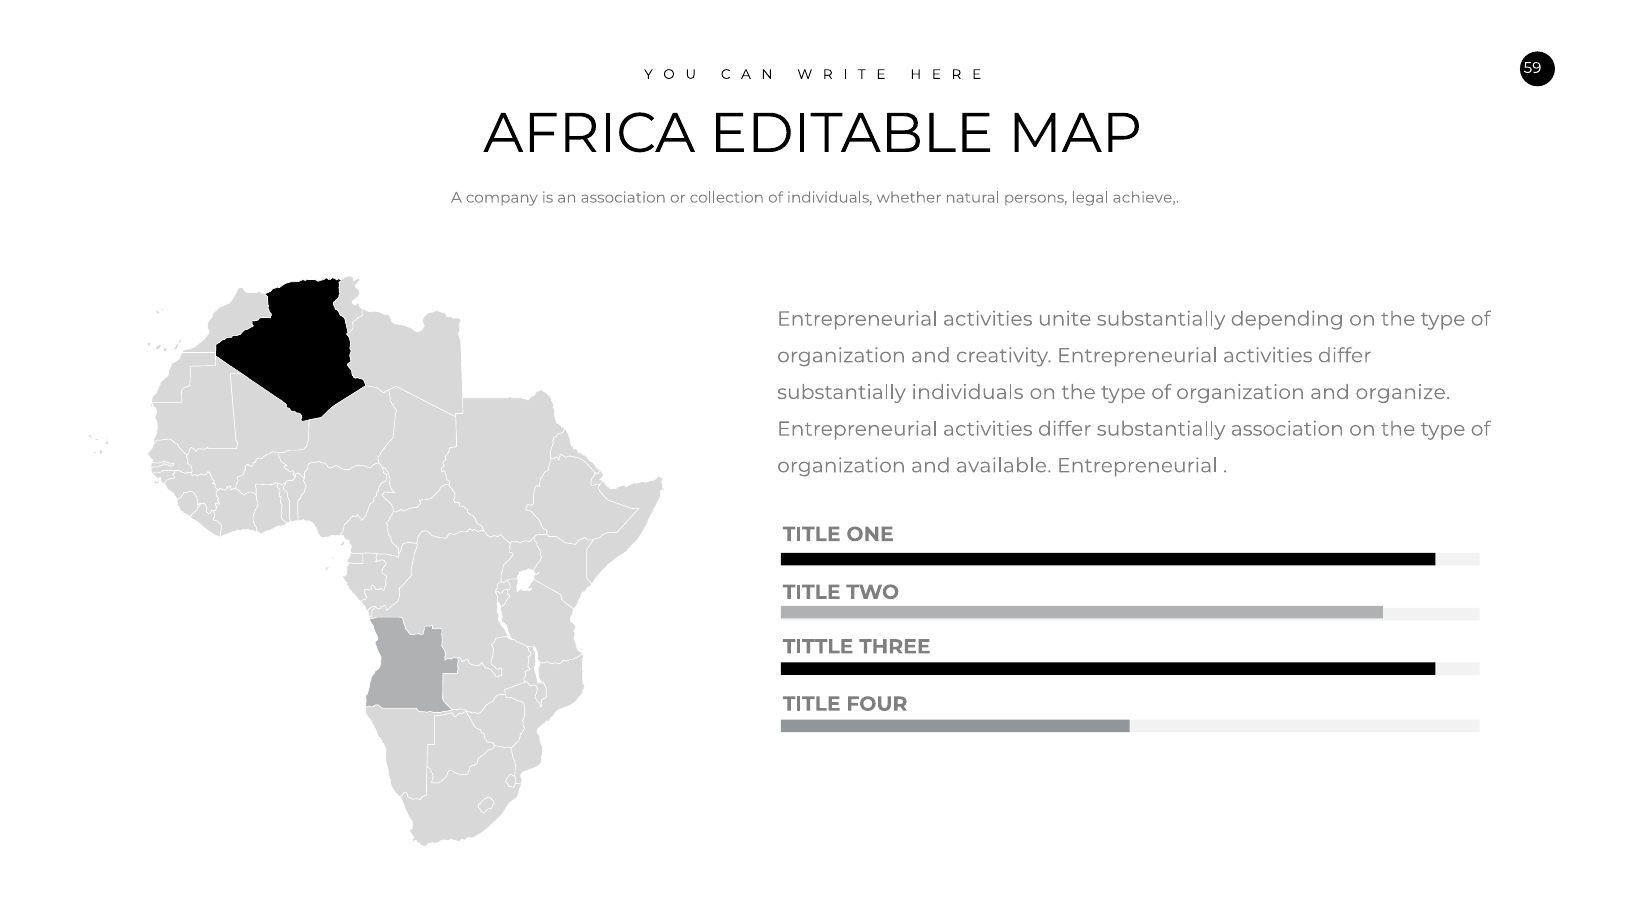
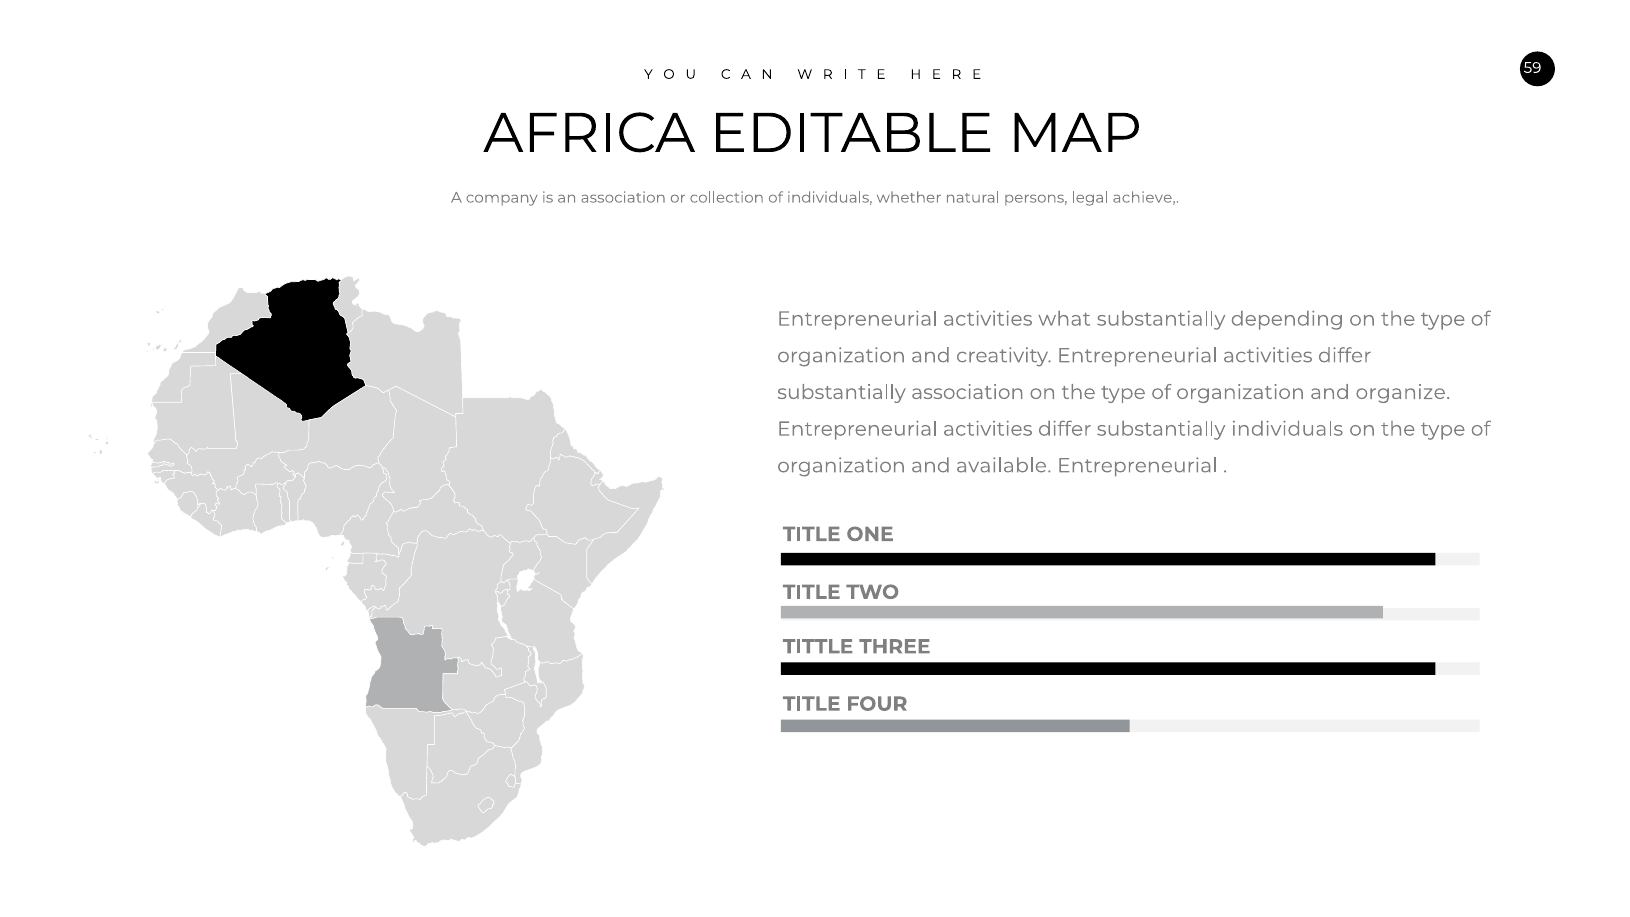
unite: unite -> what
substantially individuals: individuals -> association
substantially association: association -> individuals
